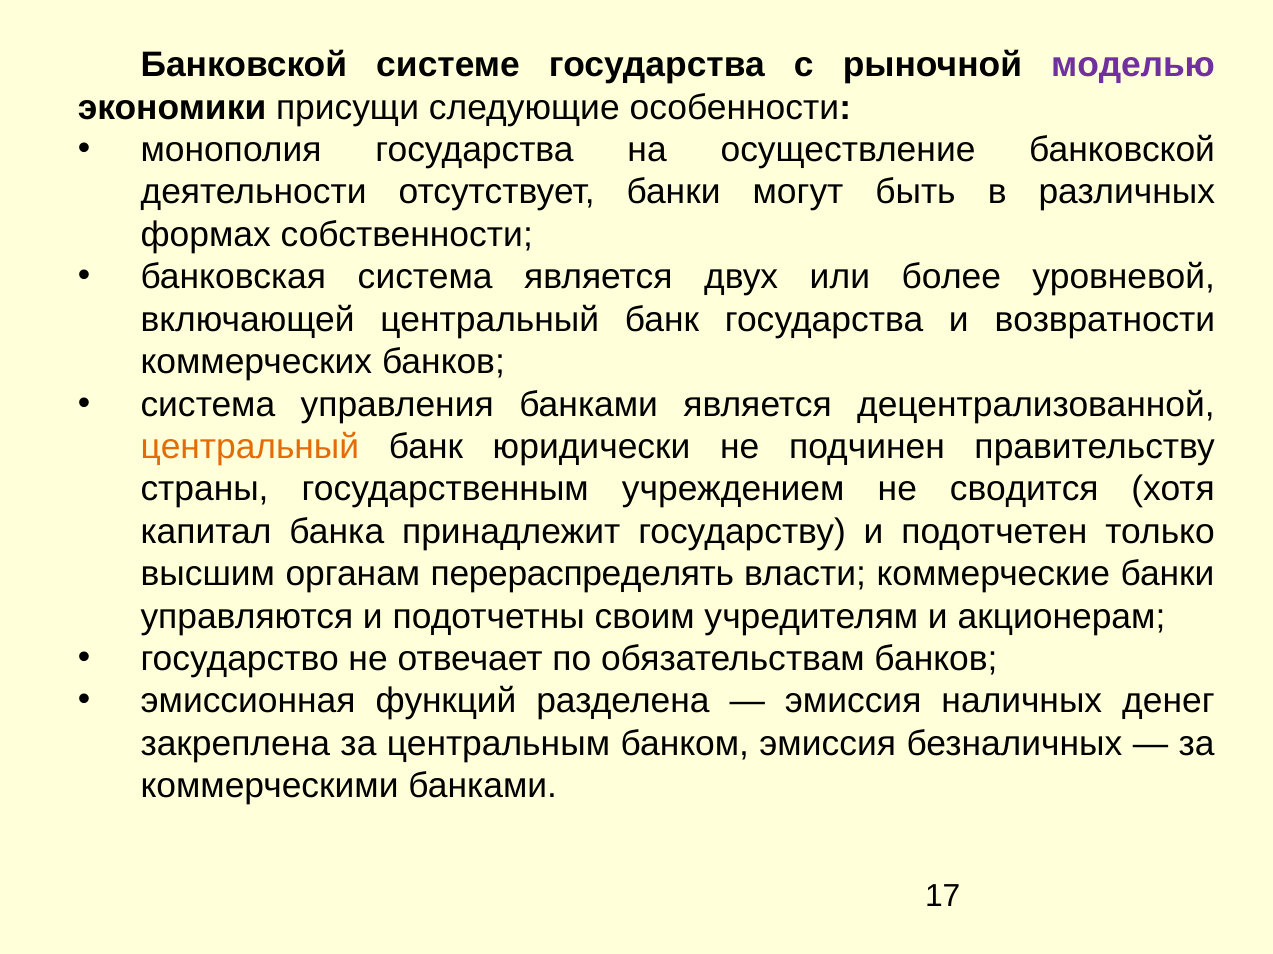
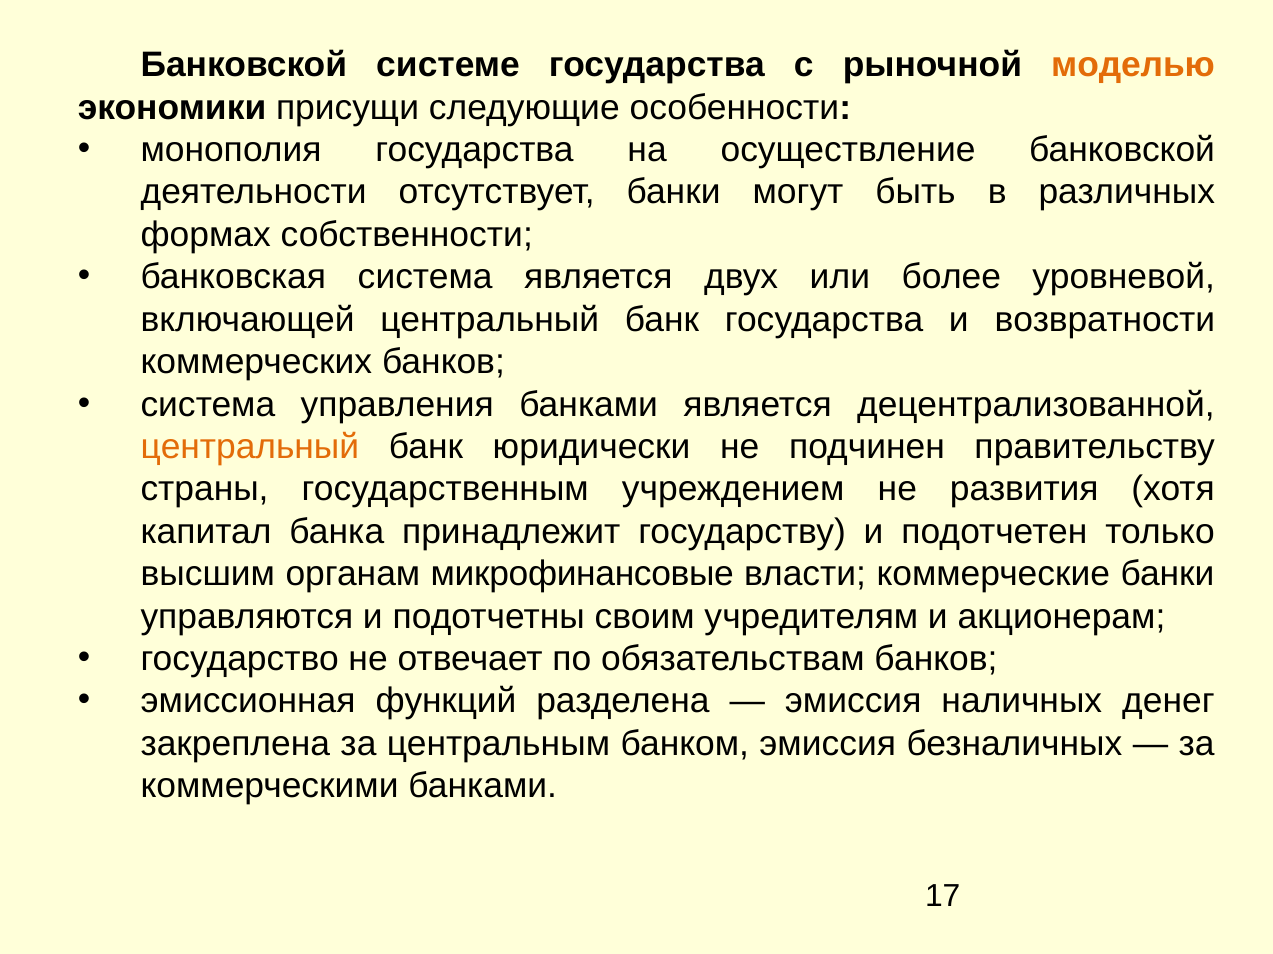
моделью colour: purple -> orange
сводится: сводится -> развития
перераспределять: перераспределять -> микрофинансовые
